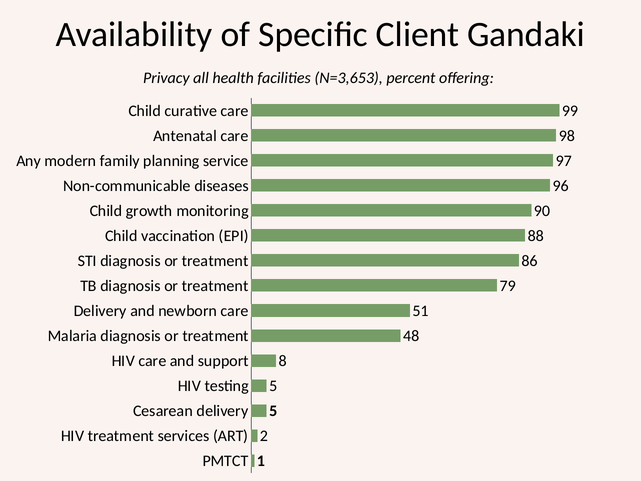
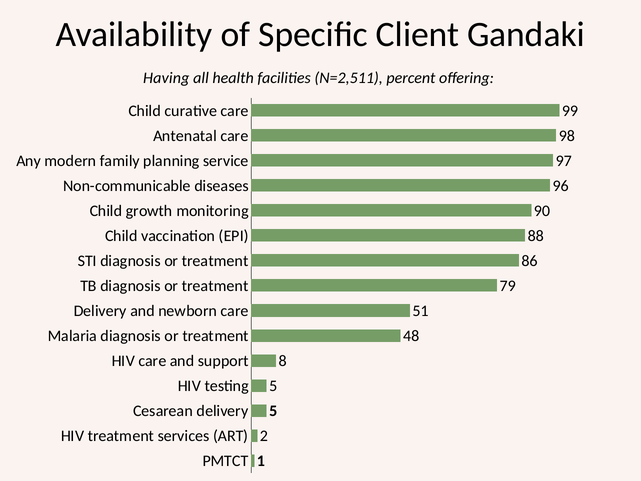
Privacy: Privacy -> Having
N=3,653: N=3,653 -> N=2,511
